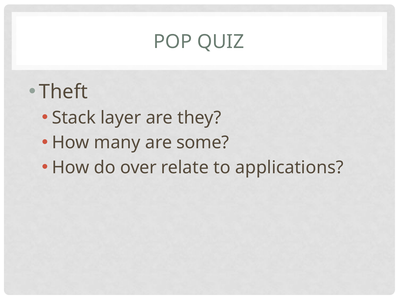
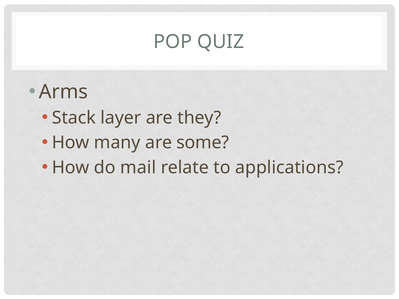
Theft: Theft -> Arms
over: over -> mail
